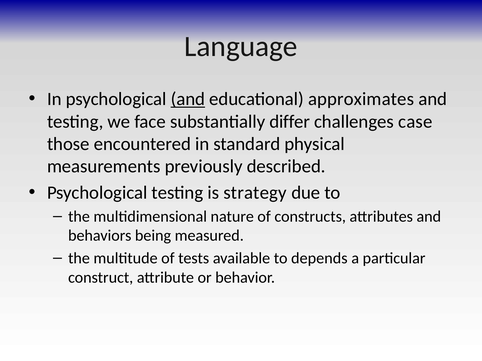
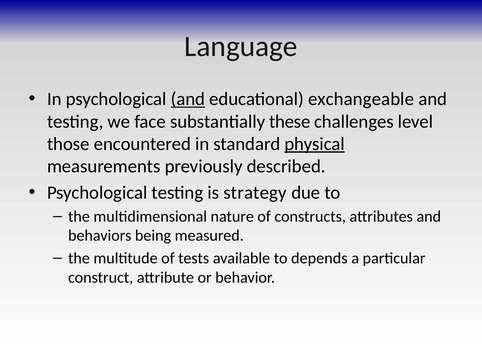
approximates: approximates -> exchangeable
differ: differ -> these
case: case -> level
physical underline: none -> present
